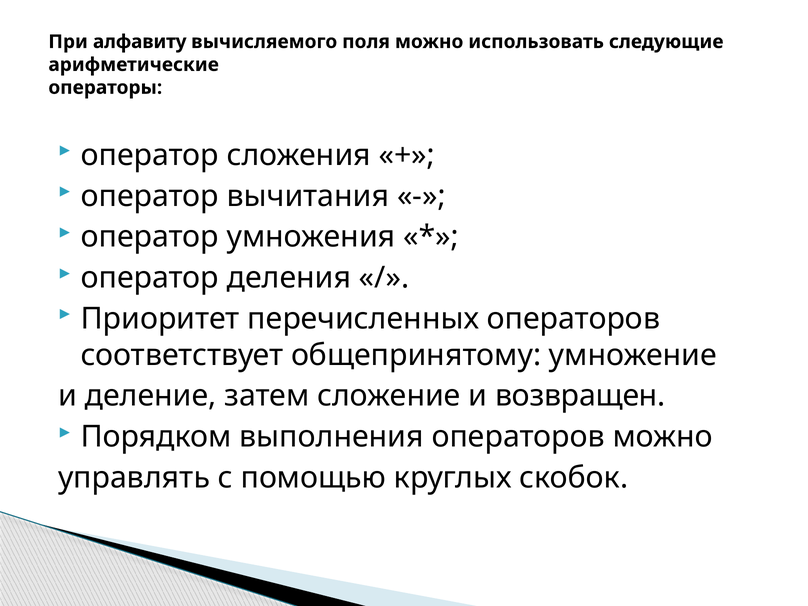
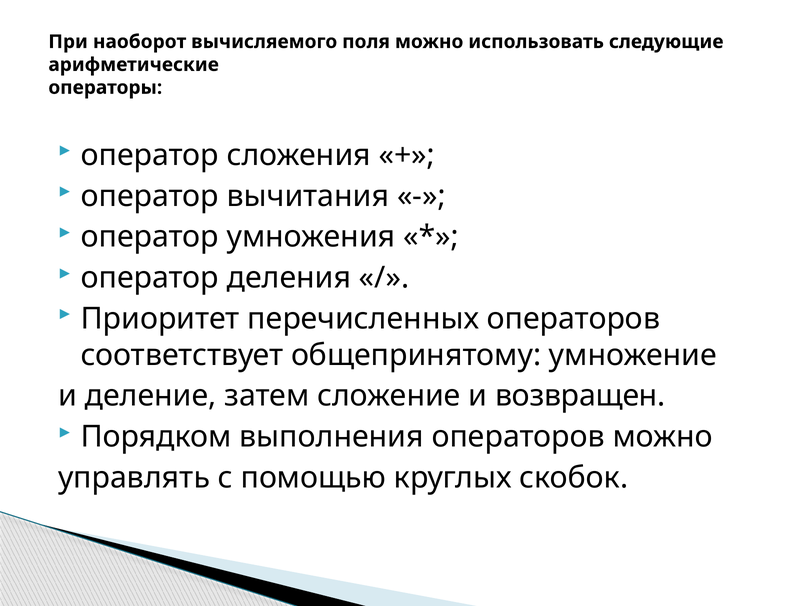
алфавиту: алфавиту -> наоборот
